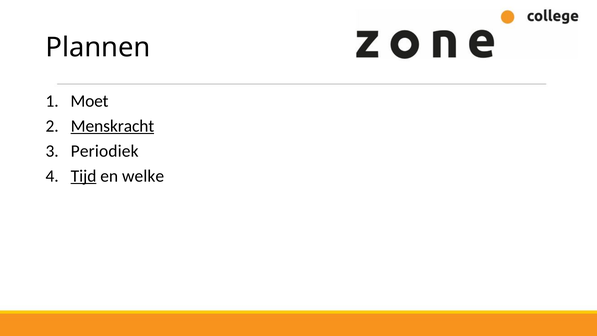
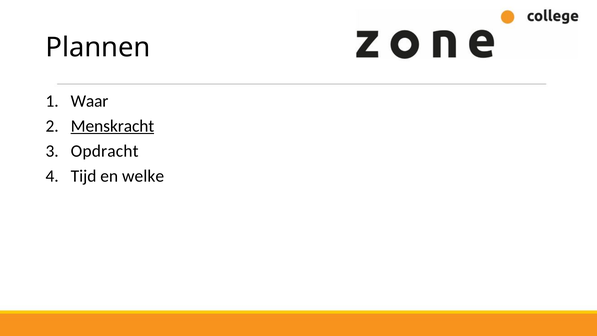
Moet: Moet -> Waar
Periodiek: Periodiek -> Opdracht
Tijd underline: present -> none
